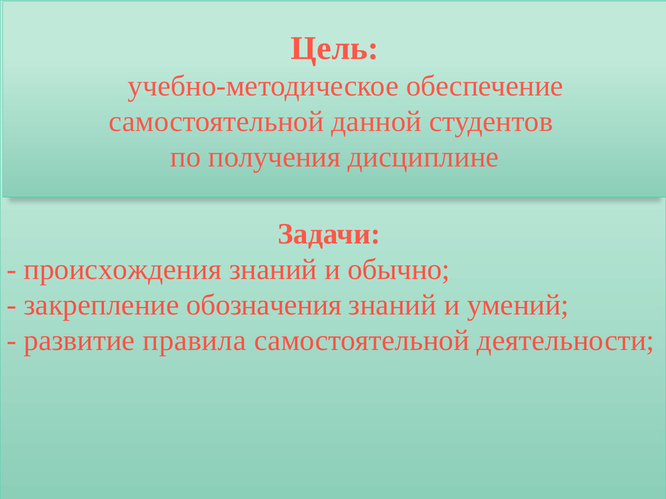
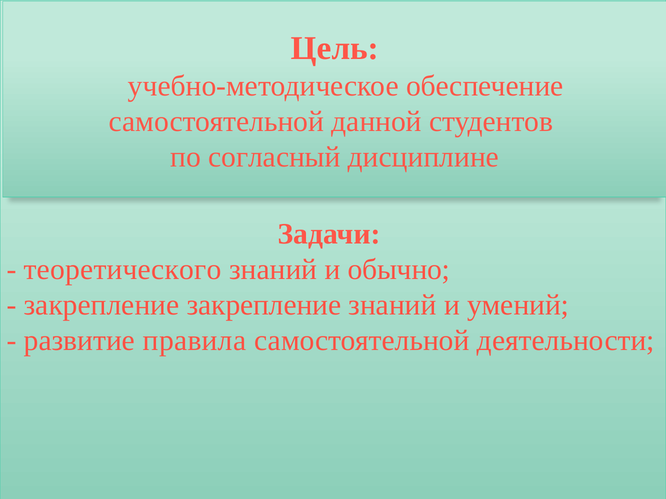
получения: получения -> согласный
происхождения: происхождения -> теоретического
закрепление обозначения: обозначения -> закрепление
